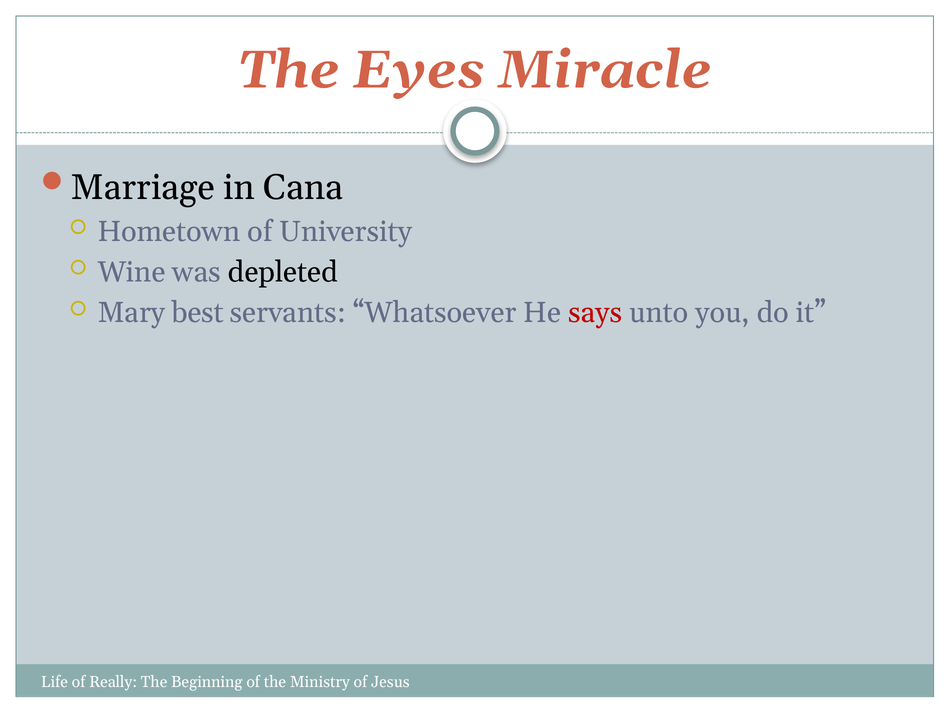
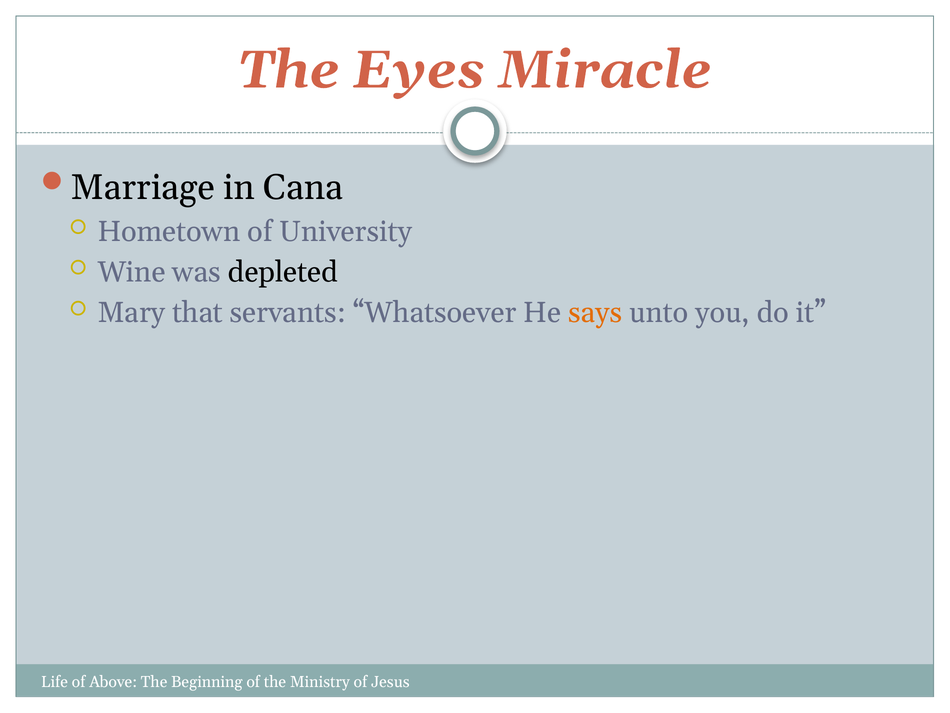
best: best -> that
says colour: red -> orange
Really: Really -> Above
